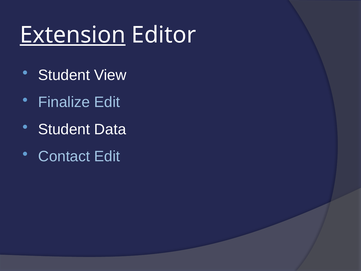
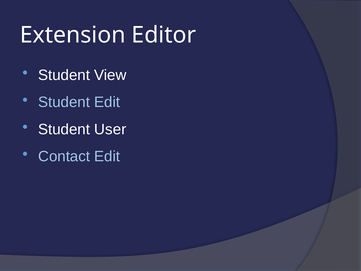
Extension underline: present -> none
Finalize at (64, 102): Finalize -> Student
Data: Data -> User
